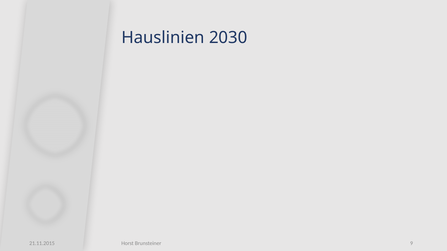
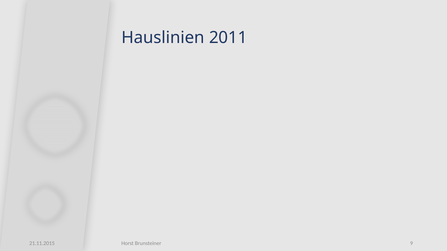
2030: 2030 -> 2011
